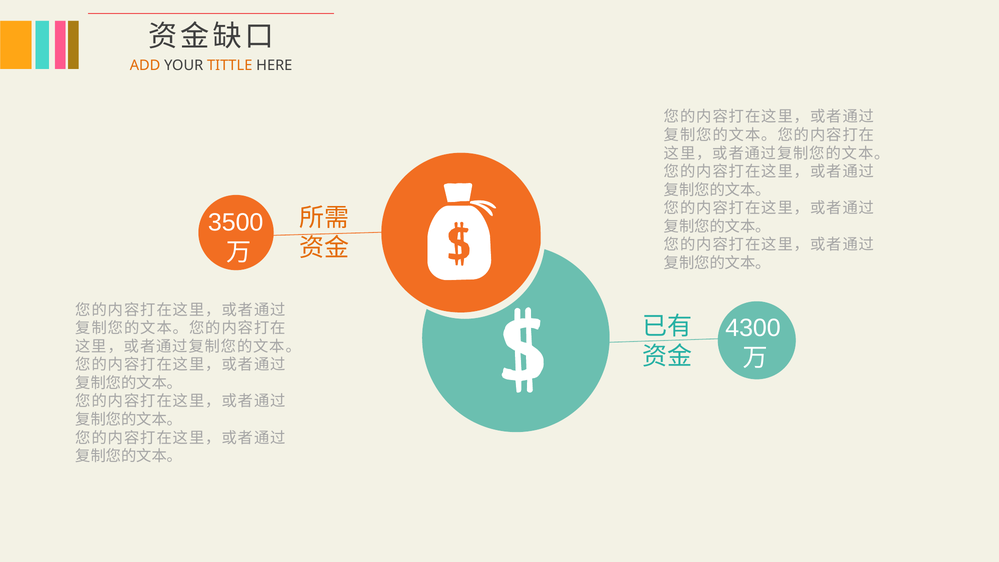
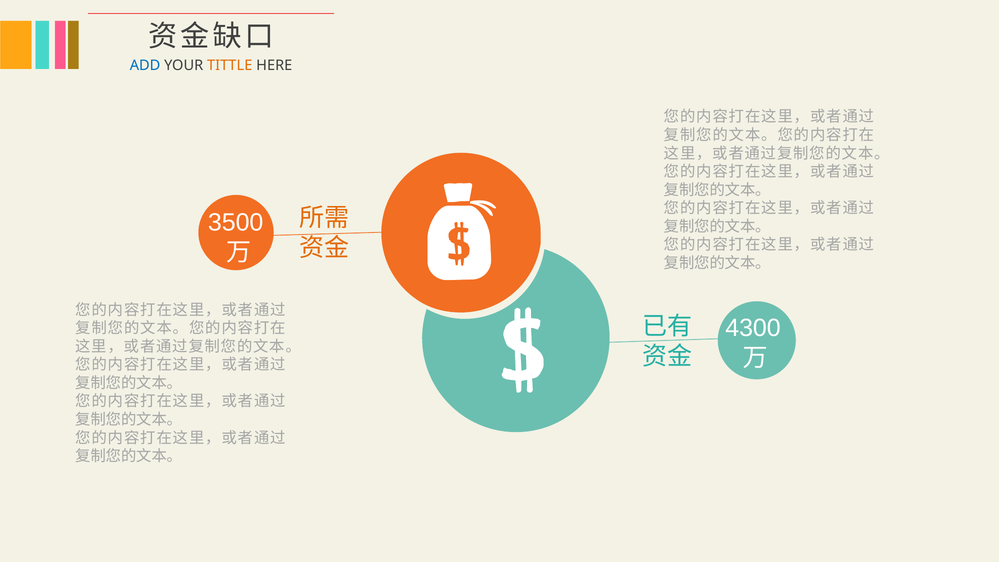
ADD colour: orange -> blue
